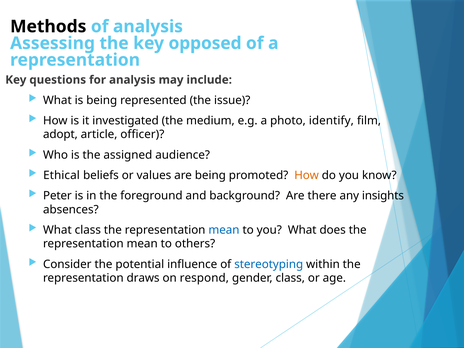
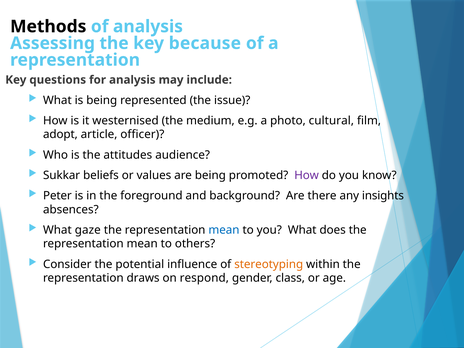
opposed: opposed -> because
investigated: investigated -> westernised
identify: identify -> cultural
assigned: assigned -> attitudes
Ethical: Ethical -> Sukkar
How at (307, 175) colour: orange -> purple
What class: class -> gaze
stereotyping colour: blue -> orange
